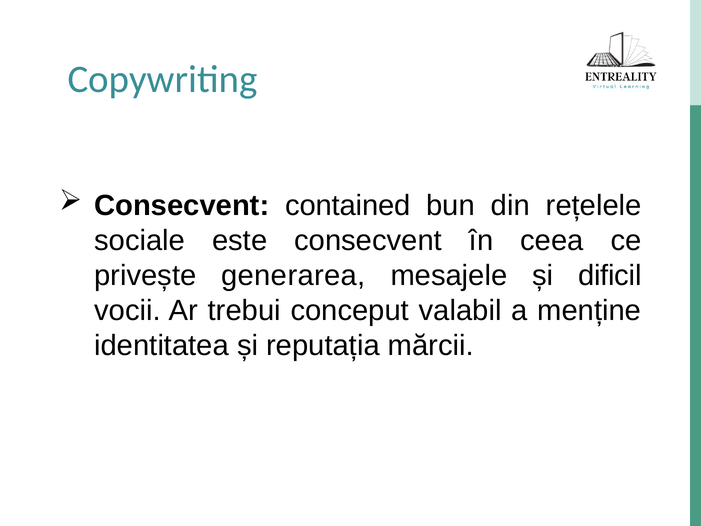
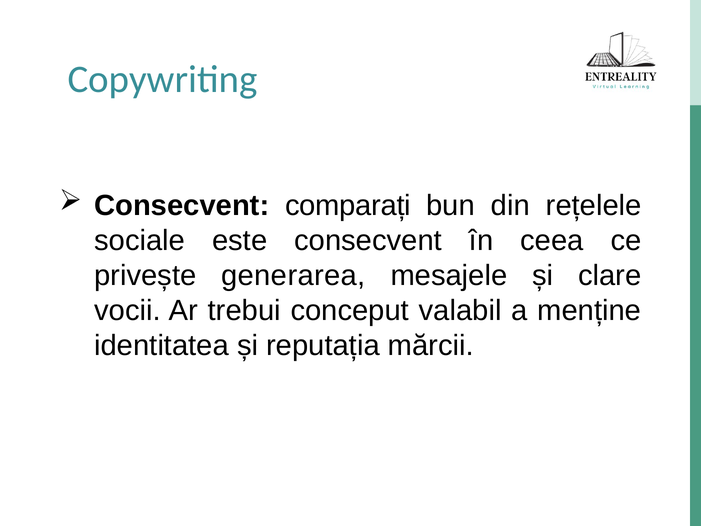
contained: contained -> comparați
dificil: dificil -> clare
